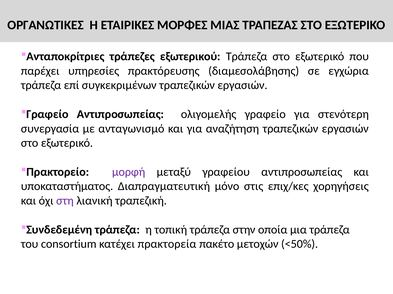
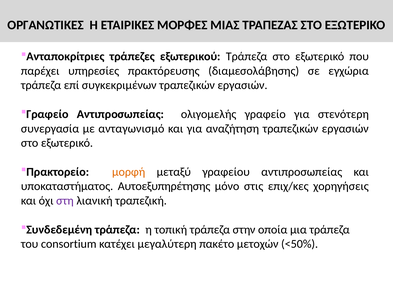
μορφή colour: purple -> orange
Διαπραγματευτική: Διαπραγματευτική -> Αυτοεξυπηρέτησης
πρακτορεία: πρακτορεία -> μεγαλύτερη
